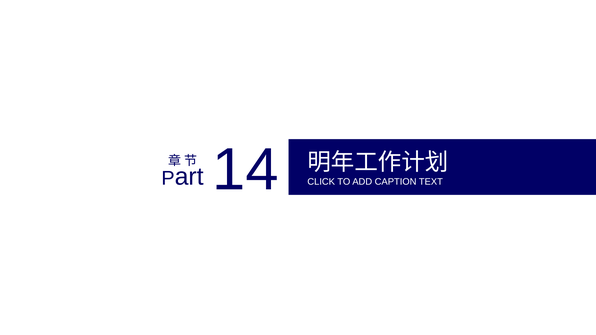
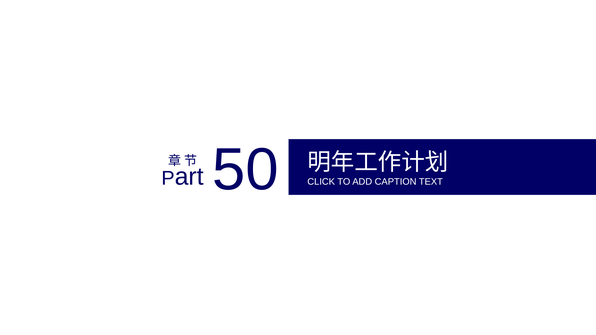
14: 14 -> 50
